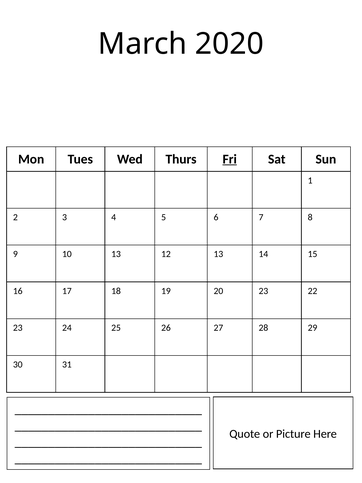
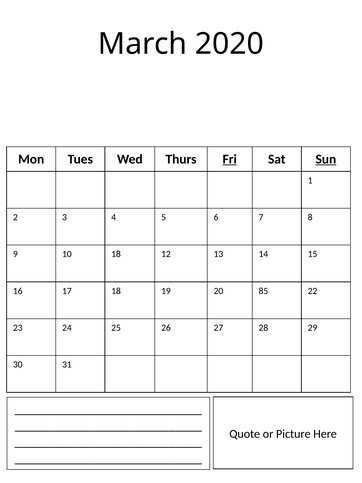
Sun underline: none -> present
10 13: 13 -> 18
20 23: 23 -> 85
